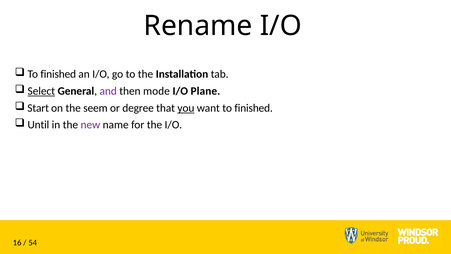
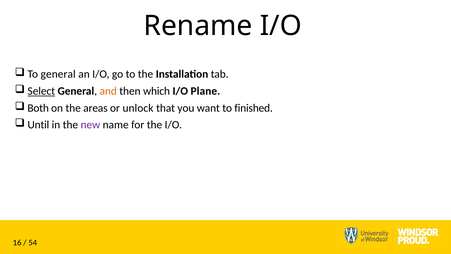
finished at (58, 74): finished -> general
and colour: purple -> orange
mode: mode -> which
Start: Start -> Both
seem: seem -> areas
degree: degree -> unlock
you underline: present -> none
